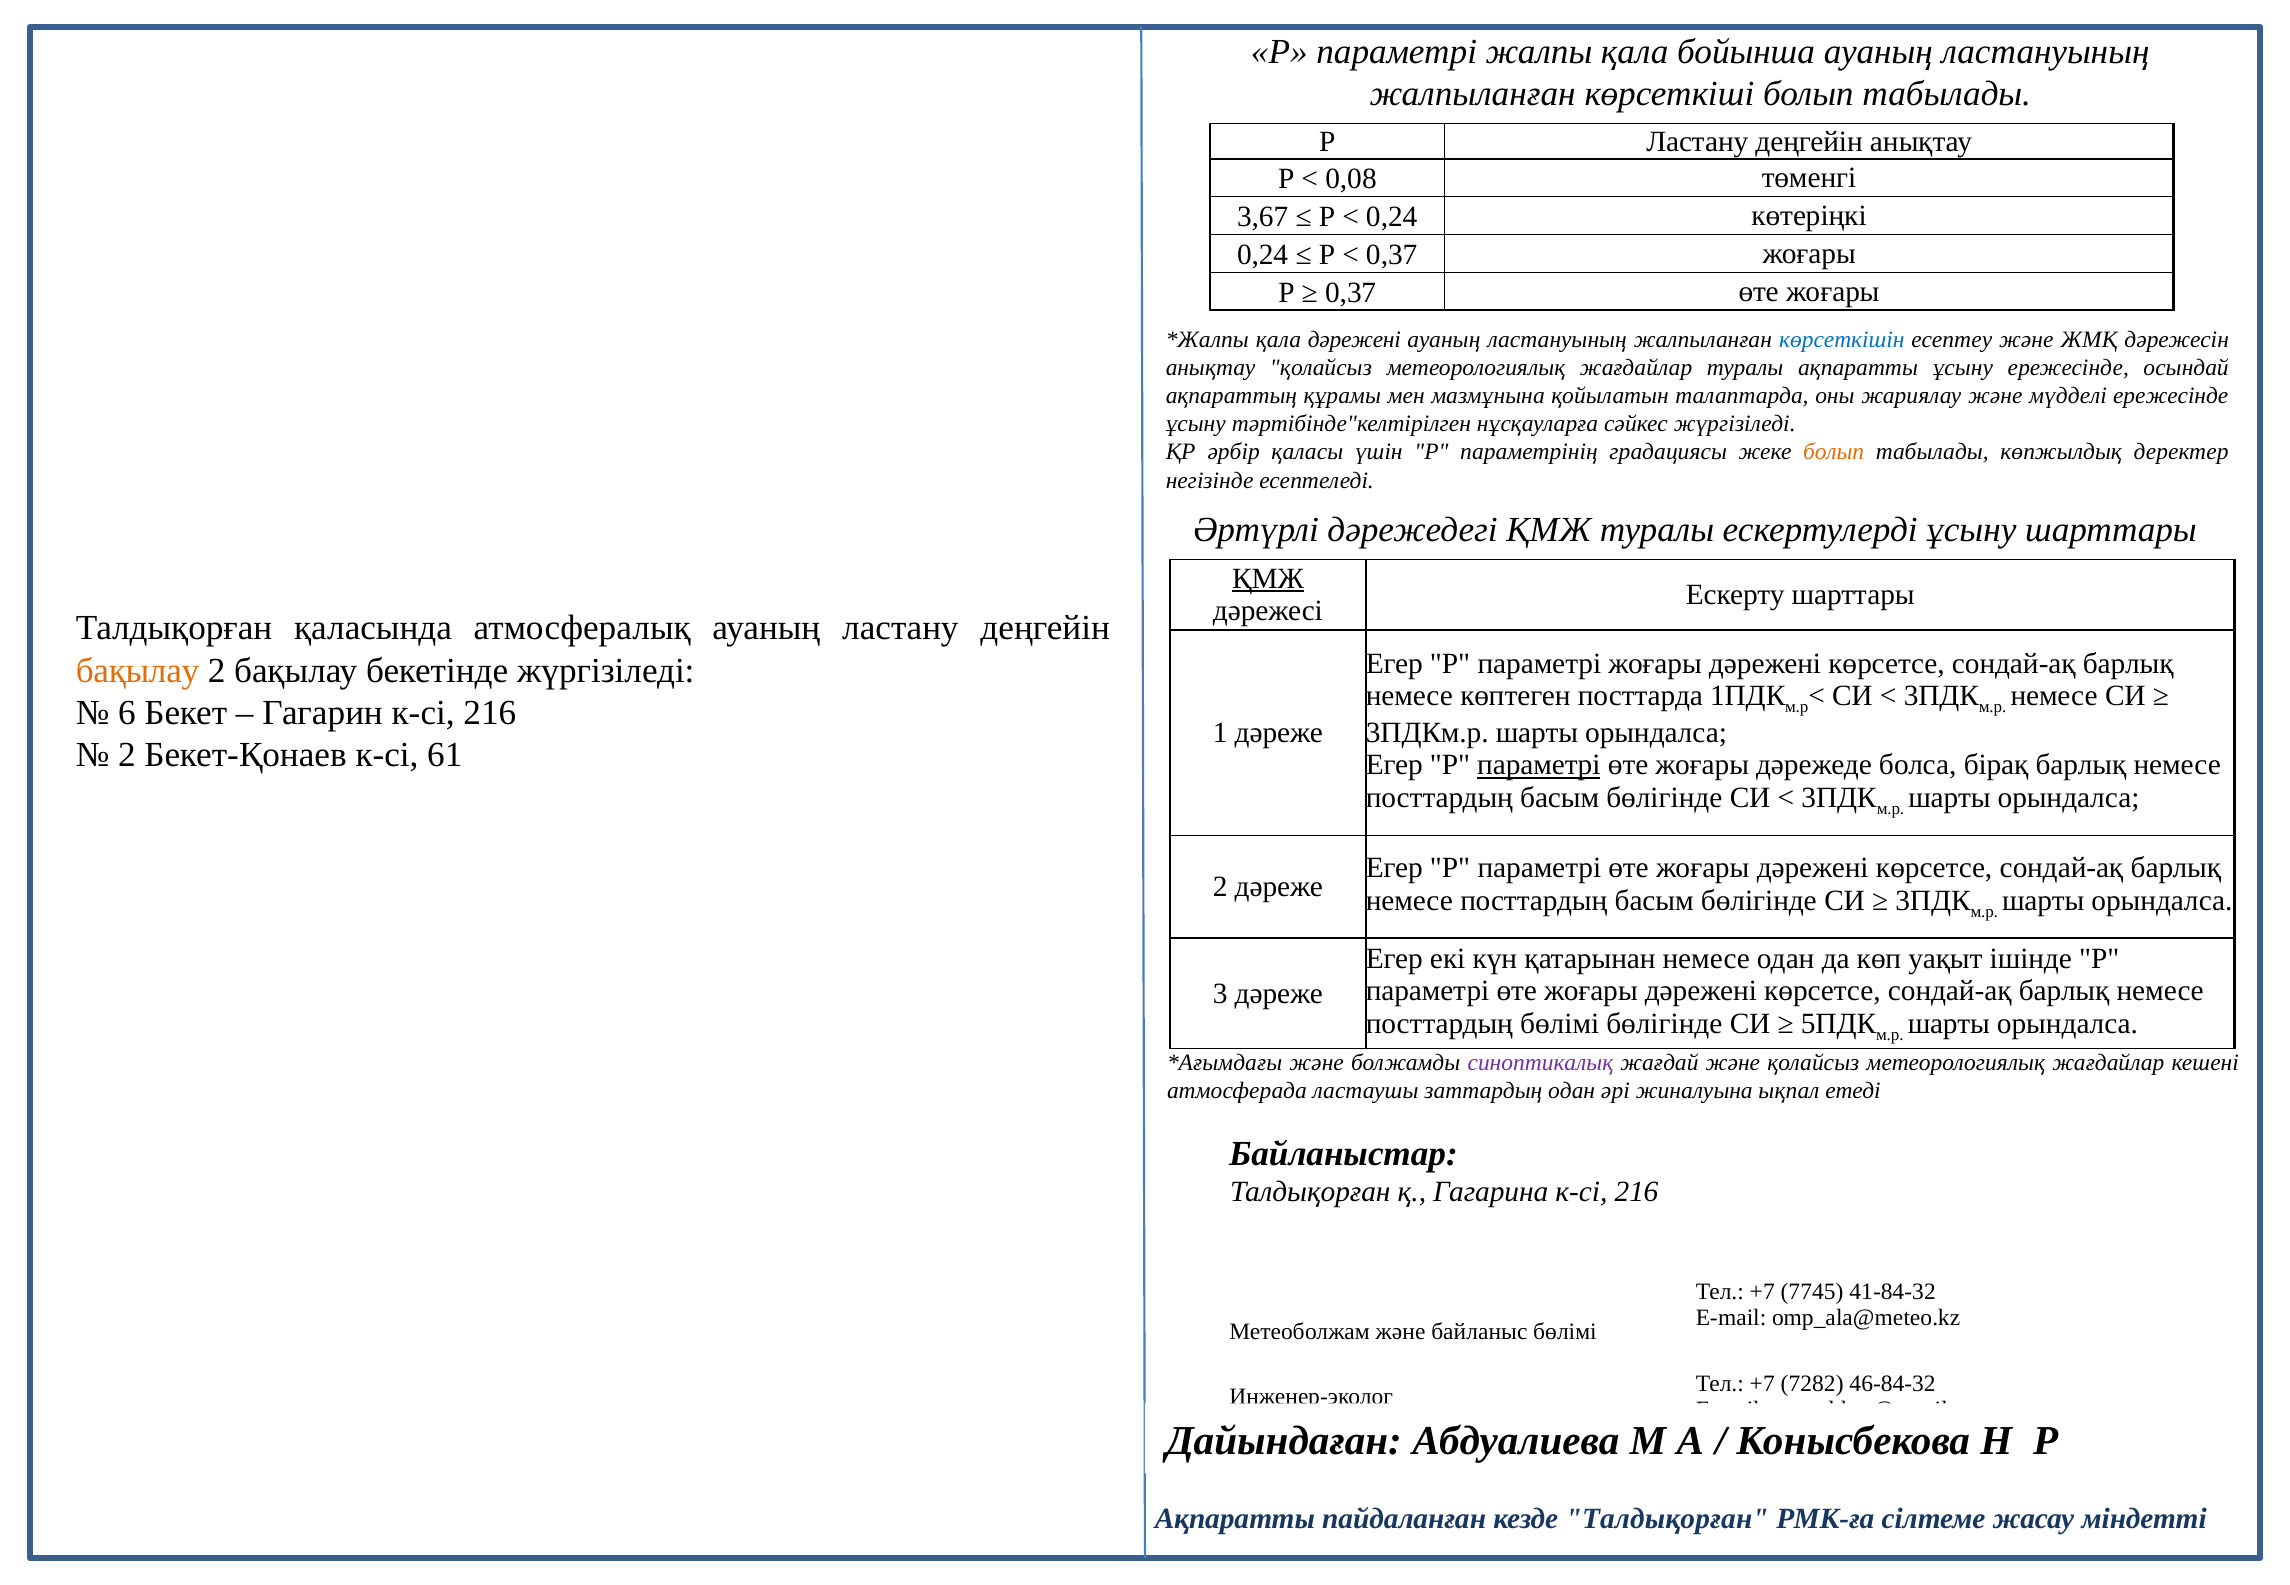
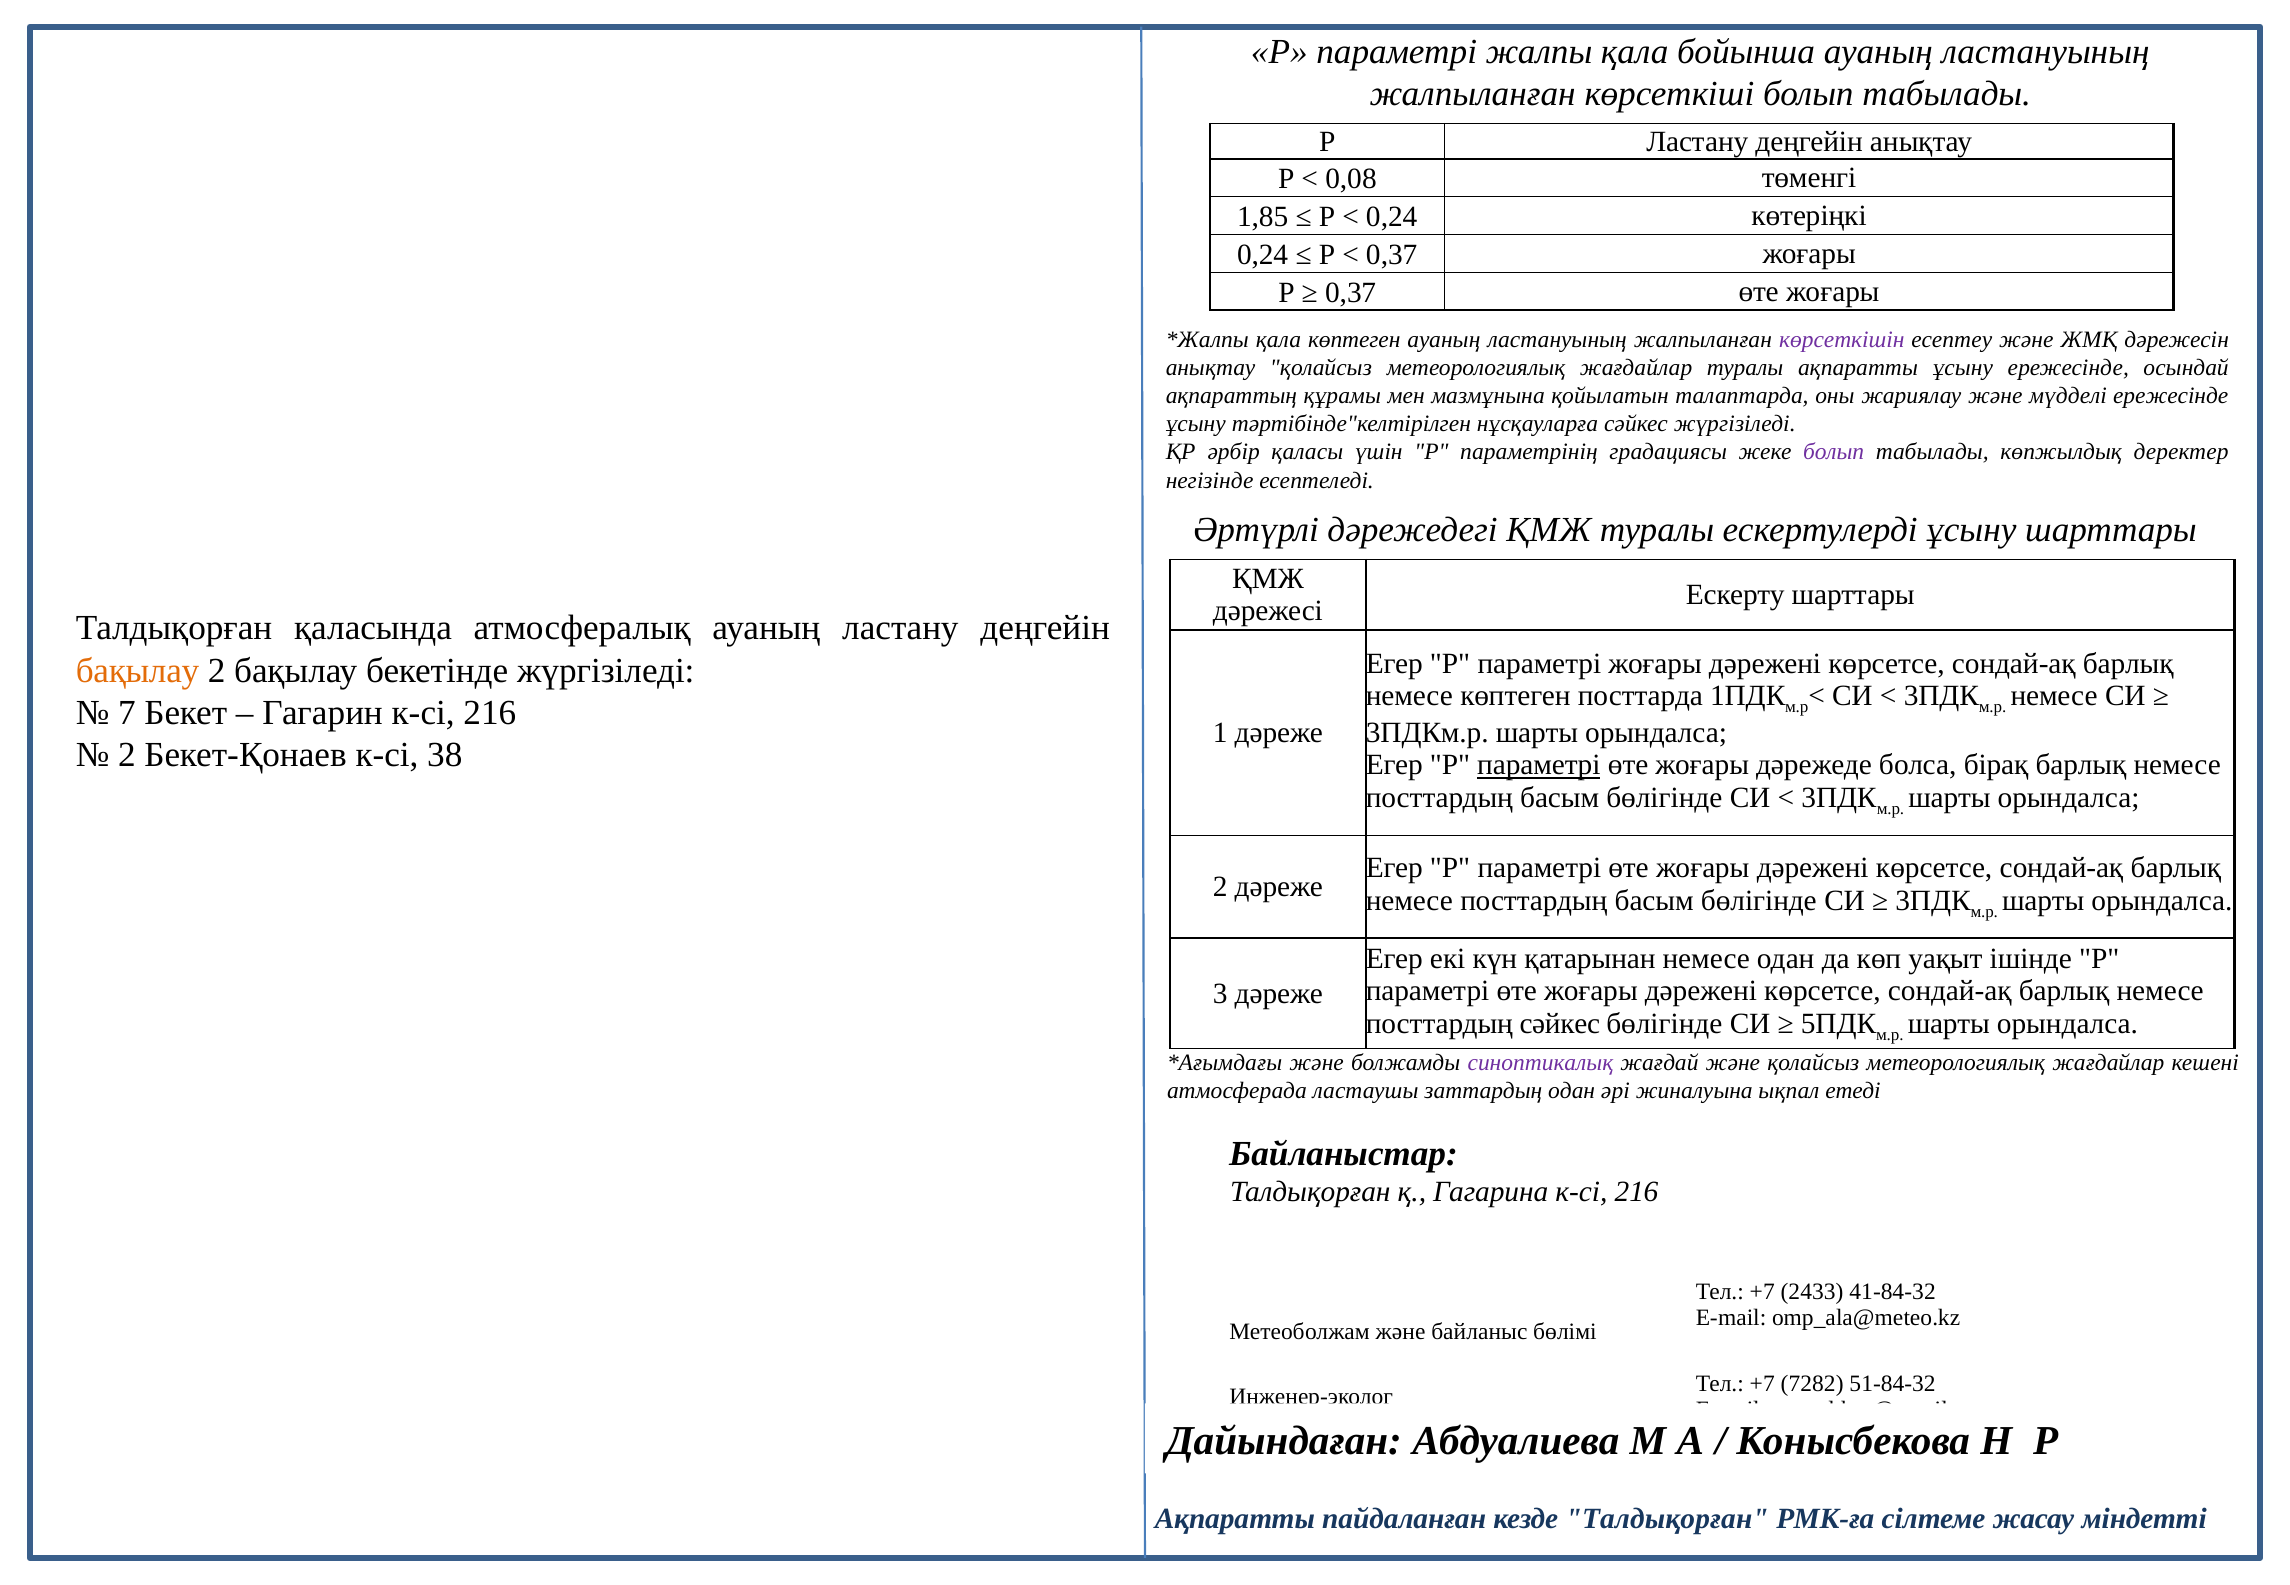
3,67: 3,67 -> 1,85
қала дәрежені: дәрежені -> көптеген
көрсеткішін colour: blue -> purple
болып at (1834, 452) colour: orange -> purple
ҚМЖ at (1268, 579) underline: present -> none
6: 6 -> 7
61: 61 -> 38
посттардың бөлімі: бөлімі -> сәйкес
7745: 7745 -> 2433
46-84-32: 46-84-32 -> 51-84-32
